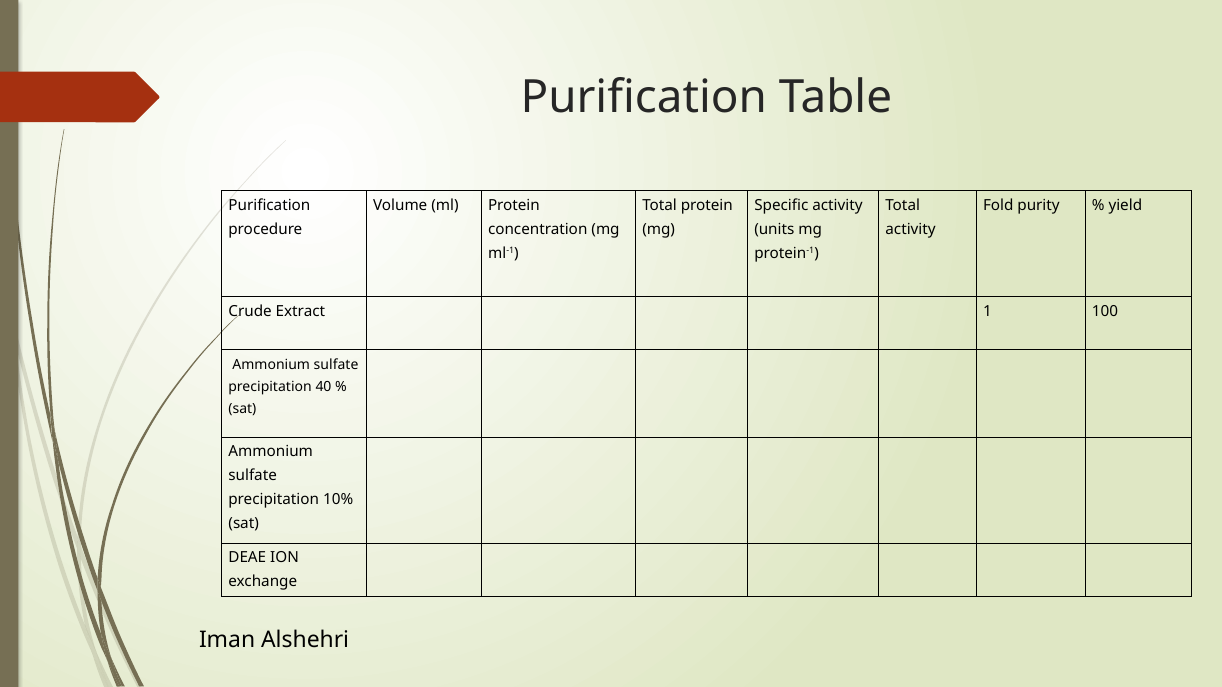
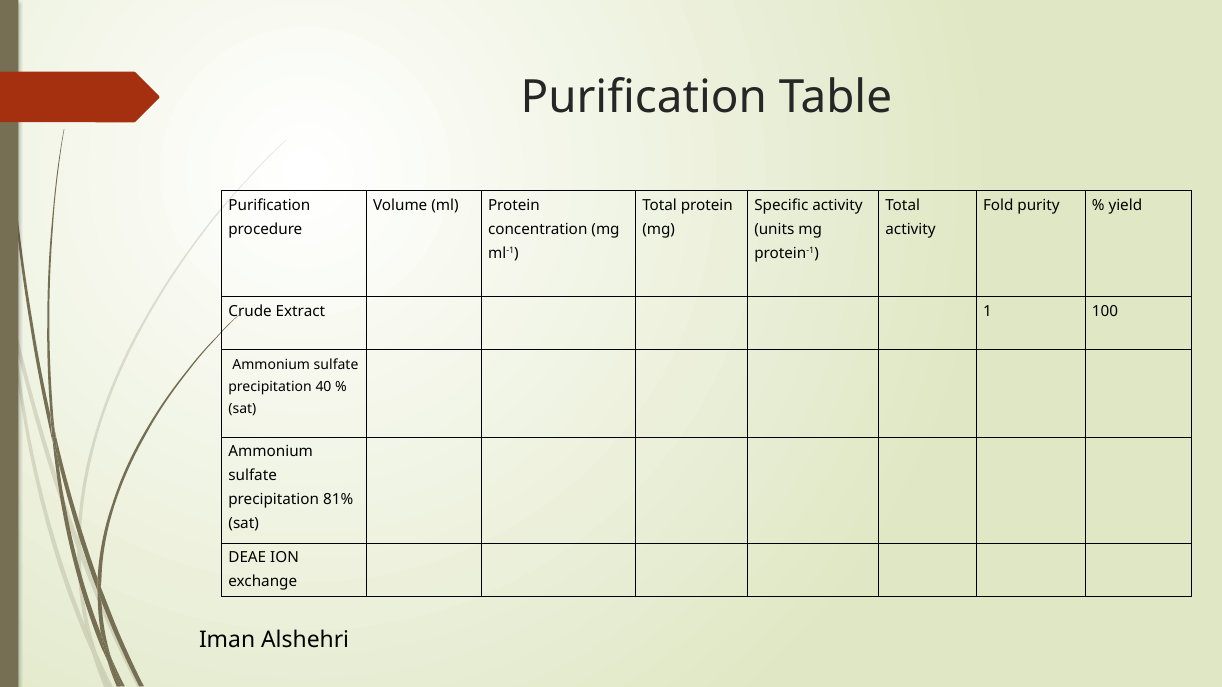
10%: 10% -> 81%
